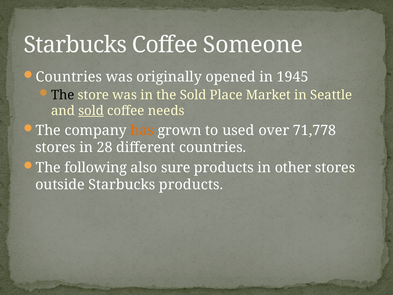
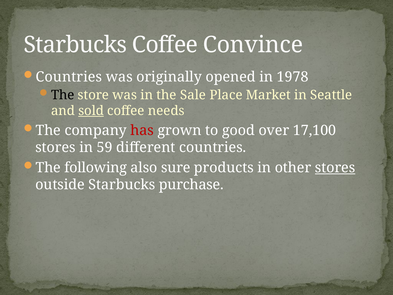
Someone: Someone -> Convince
1945: 1945 -> 1978
the Sold: Sold -> Sale
has colour: orange -> red
used: used -> good
71,778: 71,778 -> 17,100
28: 28 -> 59
stores at (335, 168) underline: none -> present
Starbucks products: products -> purchase
